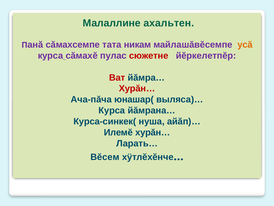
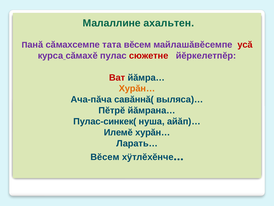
тата никам: никам -> вĕсем
усă colour: orange -> red
Хурăн… at (137, 88) colour: red -> orange
юнашар(: юнашар( -> савăннă(
Курса at (112, 110): Курса -> Пĕтрĕ
Курса-синкек(: Курса-синкек( -> Пулас-синкек(
